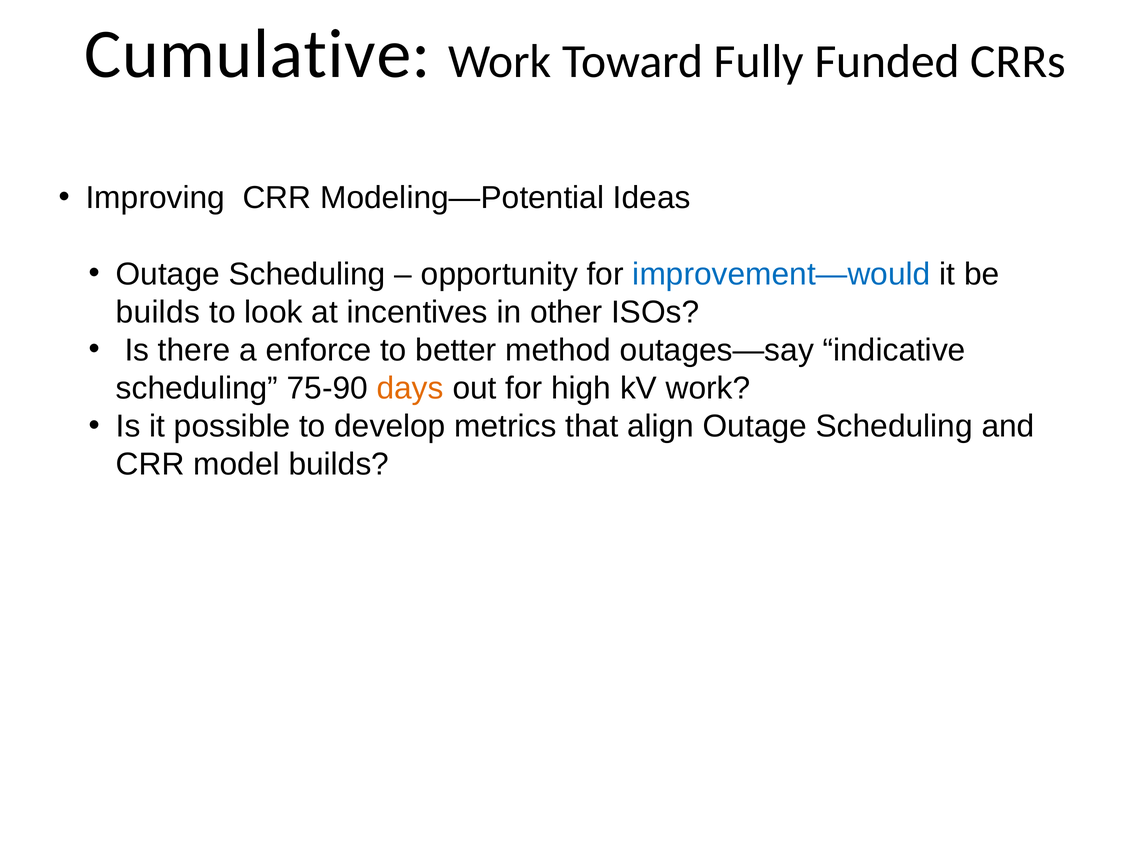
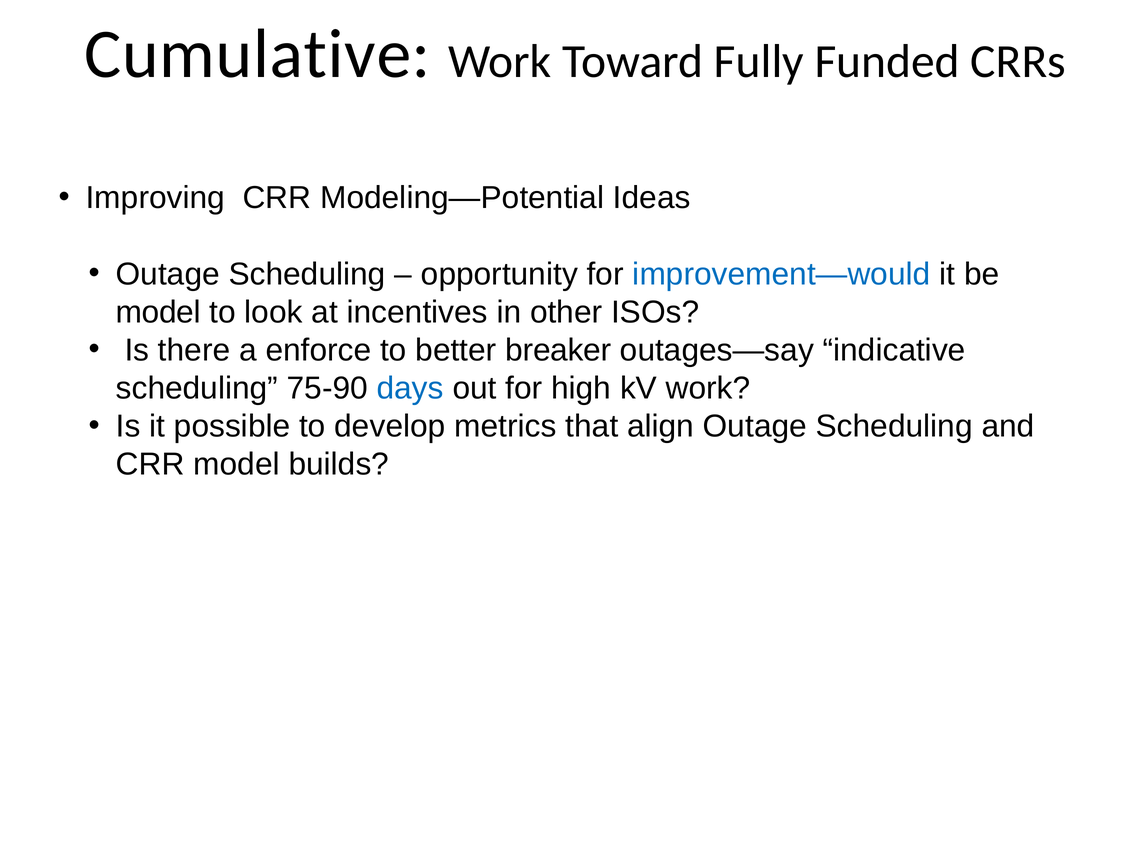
builds at (158, 312): builds -> model
method: method -> breaker
days colour: orange -> blue
